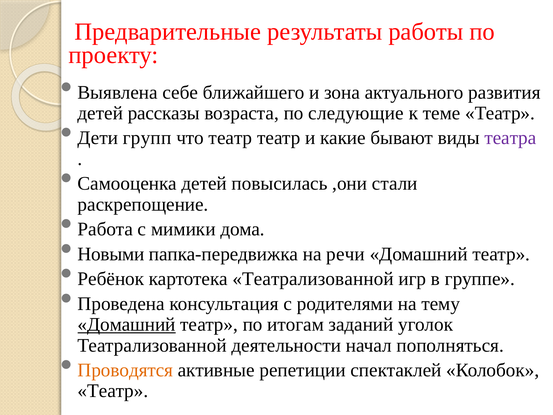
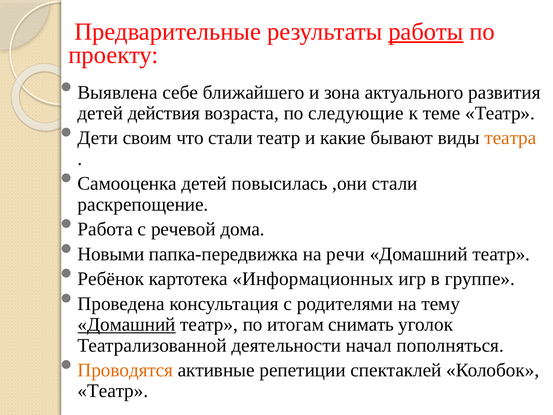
работы underline: none -> present
рассказы: рассказы -> действия
групп: групп -> своим
что театр: театр -> стали
театра colour: purple -> orange
мимики: мимики -> речевой
картотека Театрализованной: Театрализованной -> Информационных
заданий: заданий -> снимать
